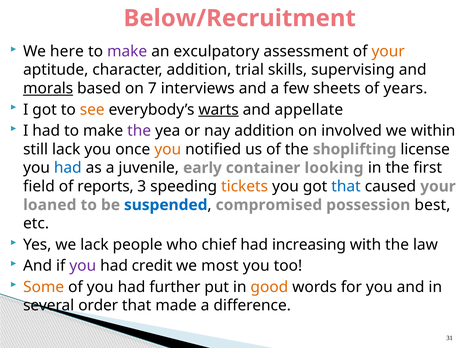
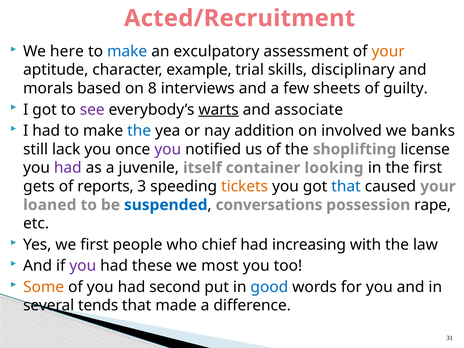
Below/Recruitment: Below/Recruitment -> Acted/Recruitment
make at (127, 51) colour: purple -> blue
character addition: addition -> example
supervising: supervising -> disciplinary
morals underline: present -> none
7: 7 -> 8
years: years -> guilty
see colour: orange -> purple
appellate: appellate -> associate
the at (139, 131) colour: purple -> blue
within: within -> banks
you at (168, 149) colour: orange -> purple
had at (68, 168) colour: blue -> purple
early: early -> itself
field: field -> gets
compromised: compromised -> conversations
best: best -> rape
we lack: lack -> first
credit: credit -> these
further: further -> second
good colour: orange -> blue
order: order -> tends
